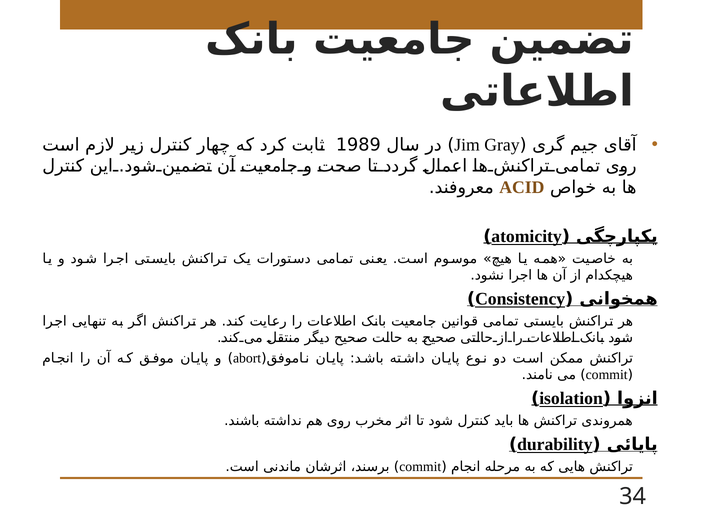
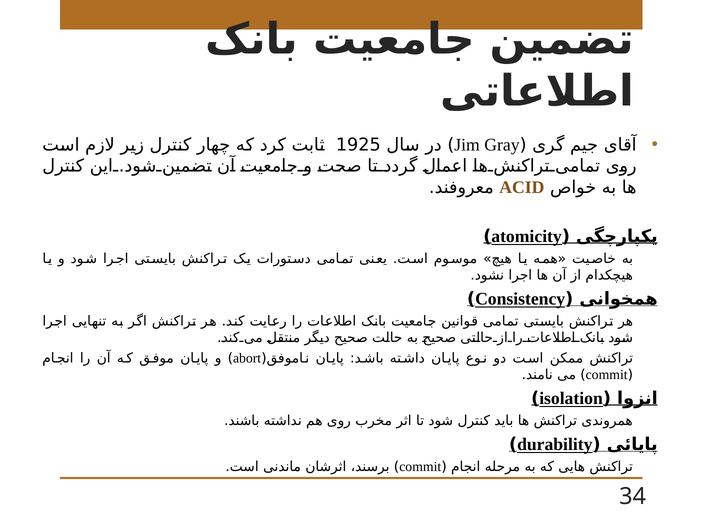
1989: 1989 -> 1925
